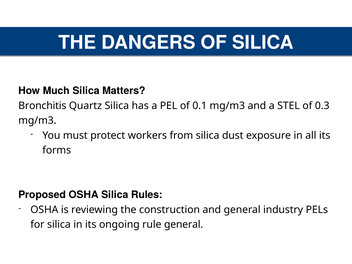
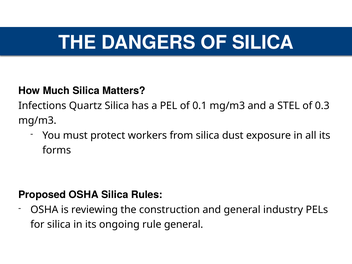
Bronchitis: Bronchitis -> Infections
